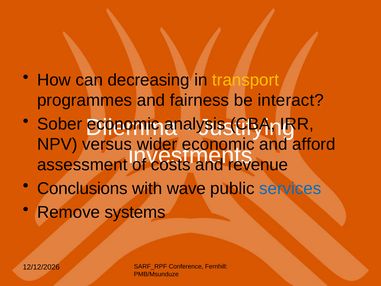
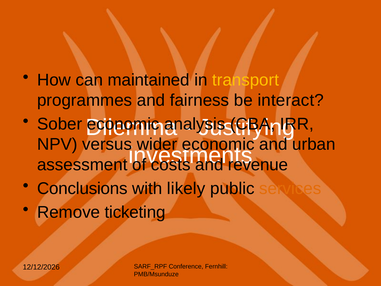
decreasing: decreasing -> maintained
afford: afford -> urban
wave: wave -> likely
services colour: blue -> orange
systems: systems -> ticketing
